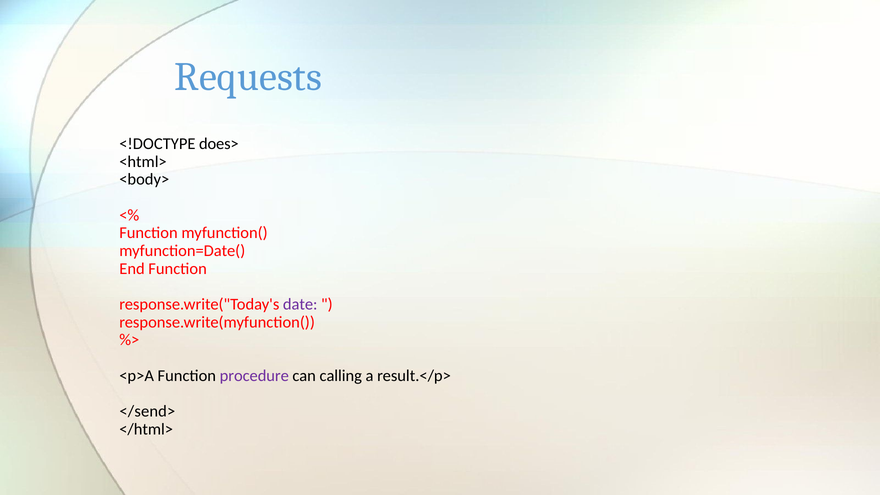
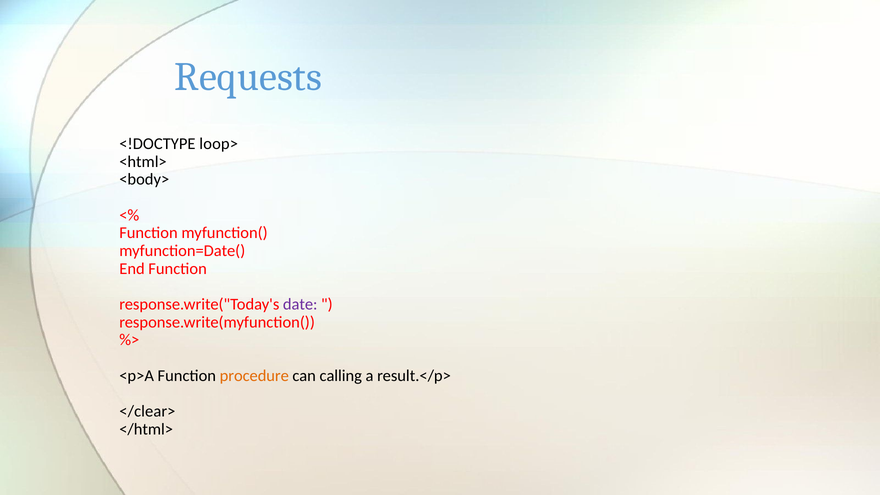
does>: does> -> loop>
procedure colour: purple -> orange
</send>: </send> -> </clear>
